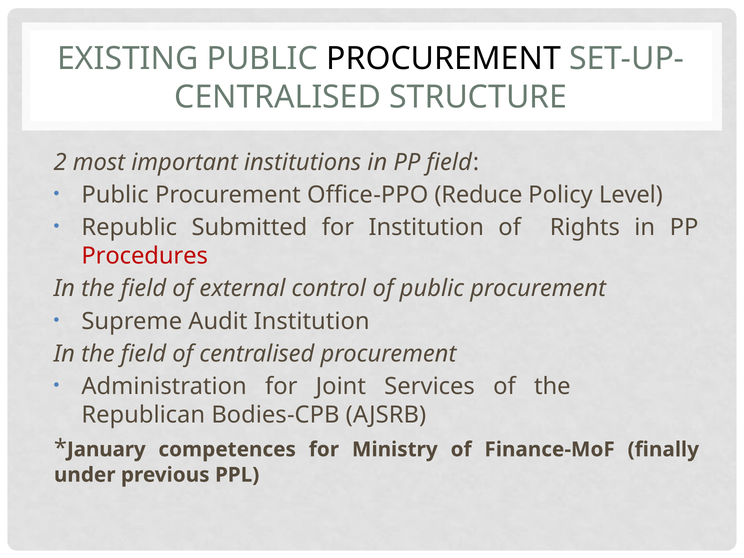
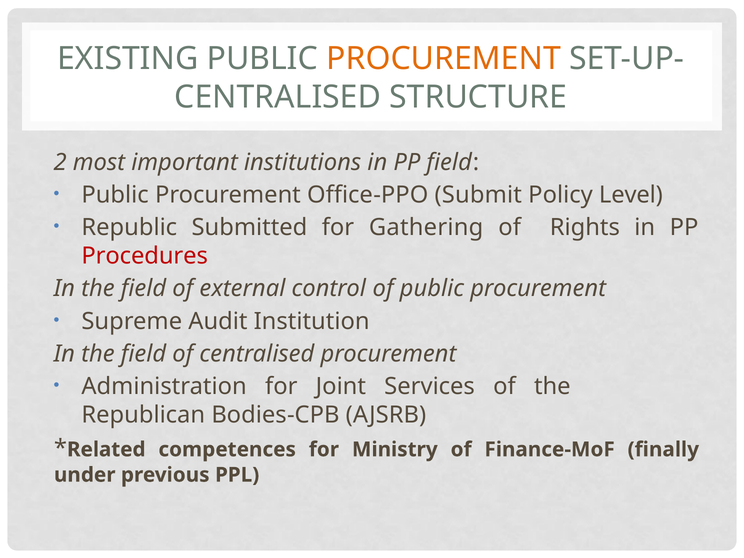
PROCUREMENT at (444, 58) colour: black -> orange
Reduce: Reduce -> Submit
for Institution: Institution -> Gathering
January: January -> Related
